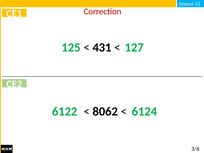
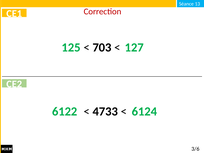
431: 431 -> 703
8062: 8062 -> 4733
